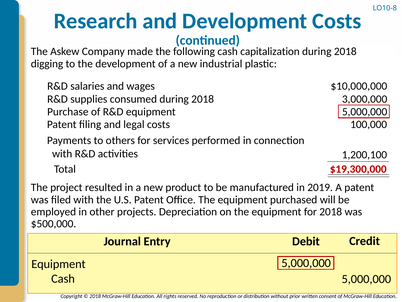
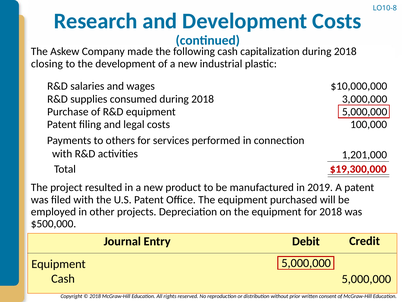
digging: digging -> closing
1,200,100: 1,200,100 -> 1,201,000
